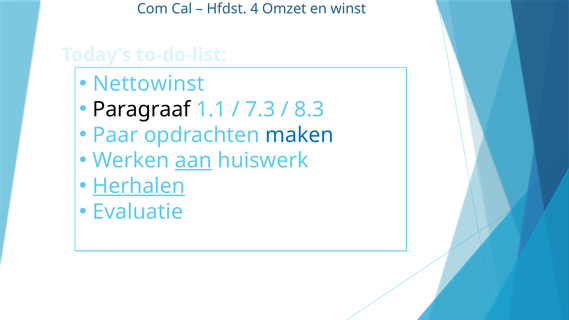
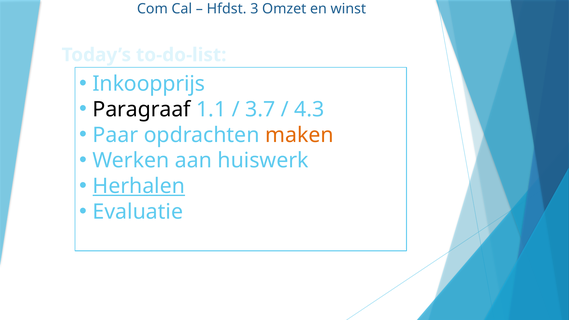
4: 4 -> 3
Nettowinst: Nettowinst -> Inkoopprijs
7.3: 7.3 -> 3.7
8.3: 8.3 -> 4.3
maken colour: blue -> orange
aan underline: present -> none
